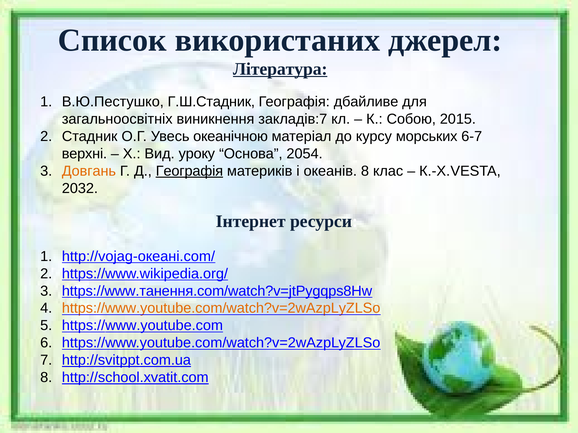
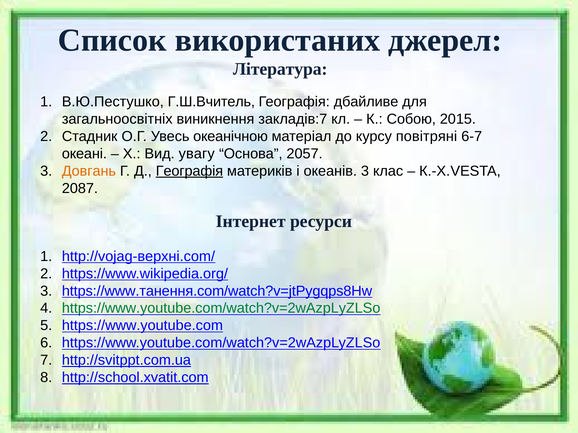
Література underline: present -> none
Г.Ш.Стадник: Г.Ш.Стадник -> Г.Ш.Вчитель
морських: морських -> повітряні
верхні: верхні -> океані
уроку: уроку -> увагу
2054: 2054 -> 2057
океанів 8: 8 -> 3
2032: 2032 -> 2087
http://vojag-океані.com/: http://vojag-океані.com/ -> http://vojag-верхні.com/
https://www.youtube.com/watch?v=2wAzpLyZLSo at (221, 309) colour: orange -> green
